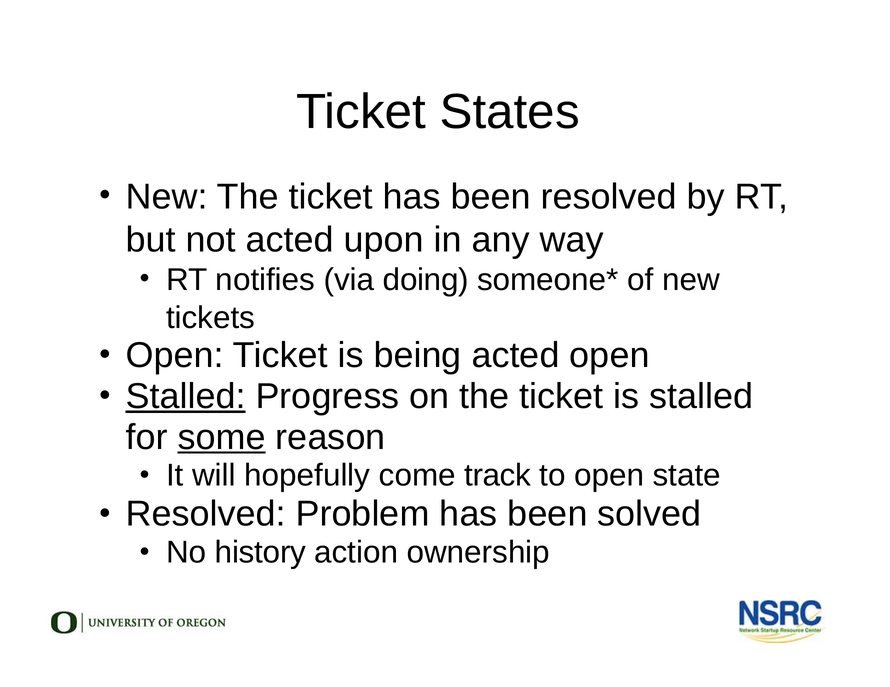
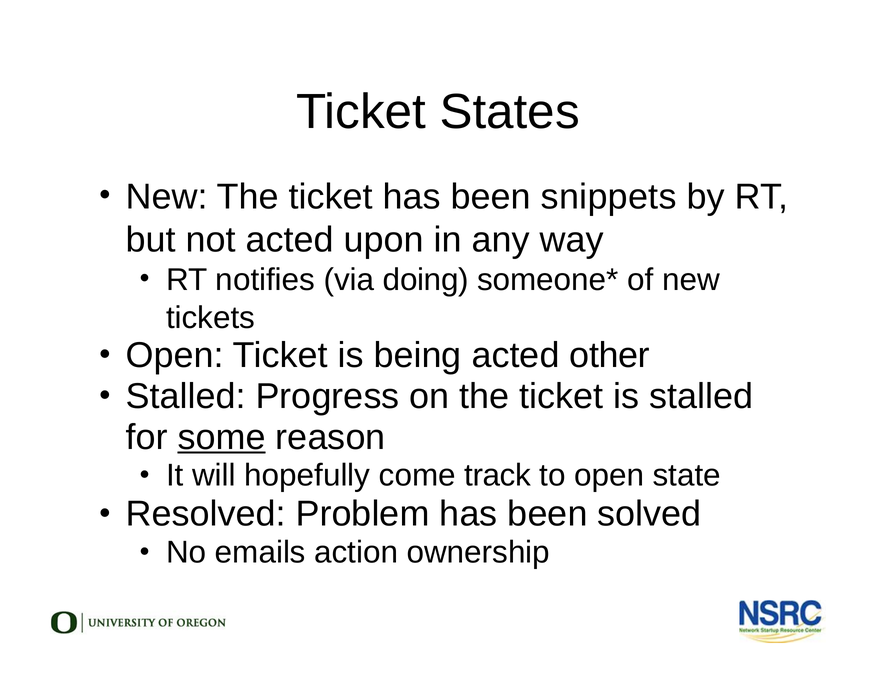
been resolved: resolved -> snippets
acted open: open -> other
Stalled at (186, 397) underline: present -> none
history: history -> emails
